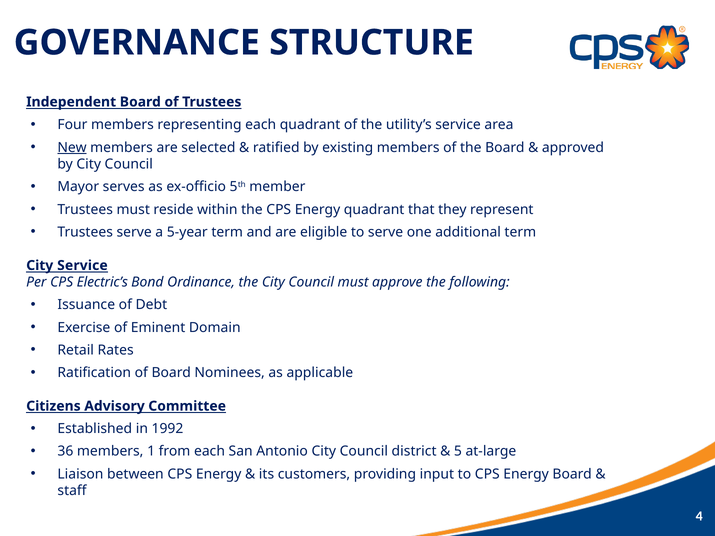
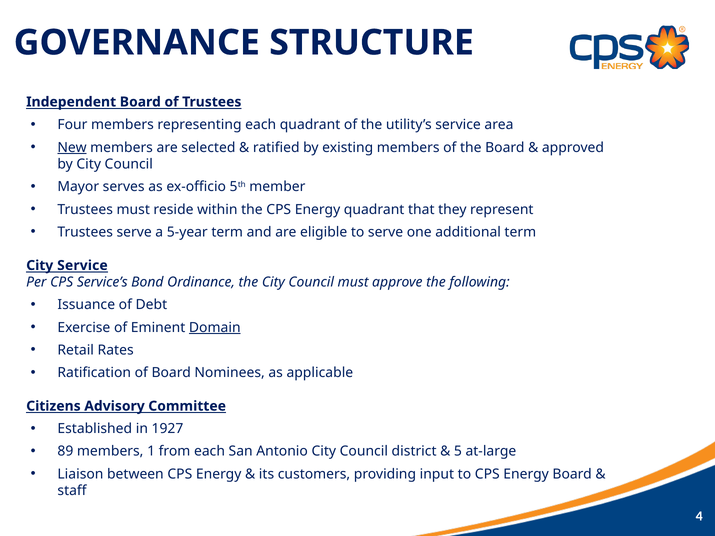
Electric’s: Electric’s -> Service’s
Domain underline: none -> present
1992: 1992 -> 1927
36: 36 -> 89
